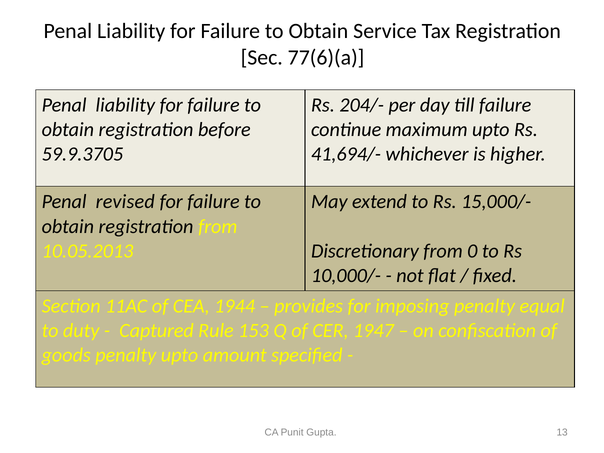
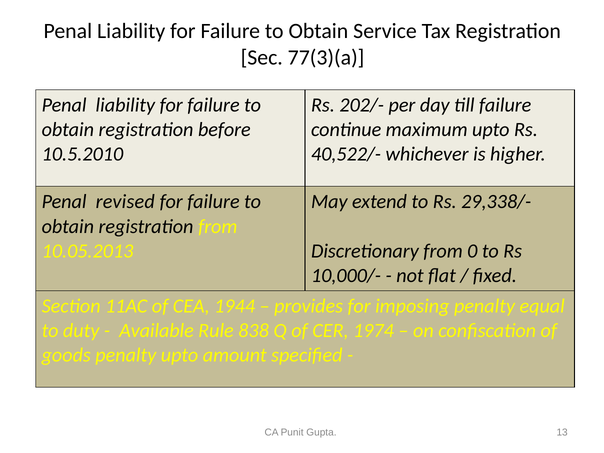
77(6)(a: 77(6)(a -> 77(3)(a
204/-: 204/- -> 202/-
59.9.3705: 59.9.3705 -> 10.5.2010
41,694/-: 41,694/- -> 40,522/-
15,000/-: 15,000/- -> 29,338/-
Captured: Captured -> Available
153: 153 -> 838
1947: 1947 -> 1974
